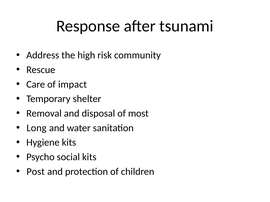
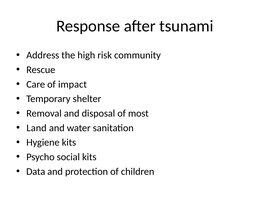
Long: Long -> Land
Post: Post -> Data
